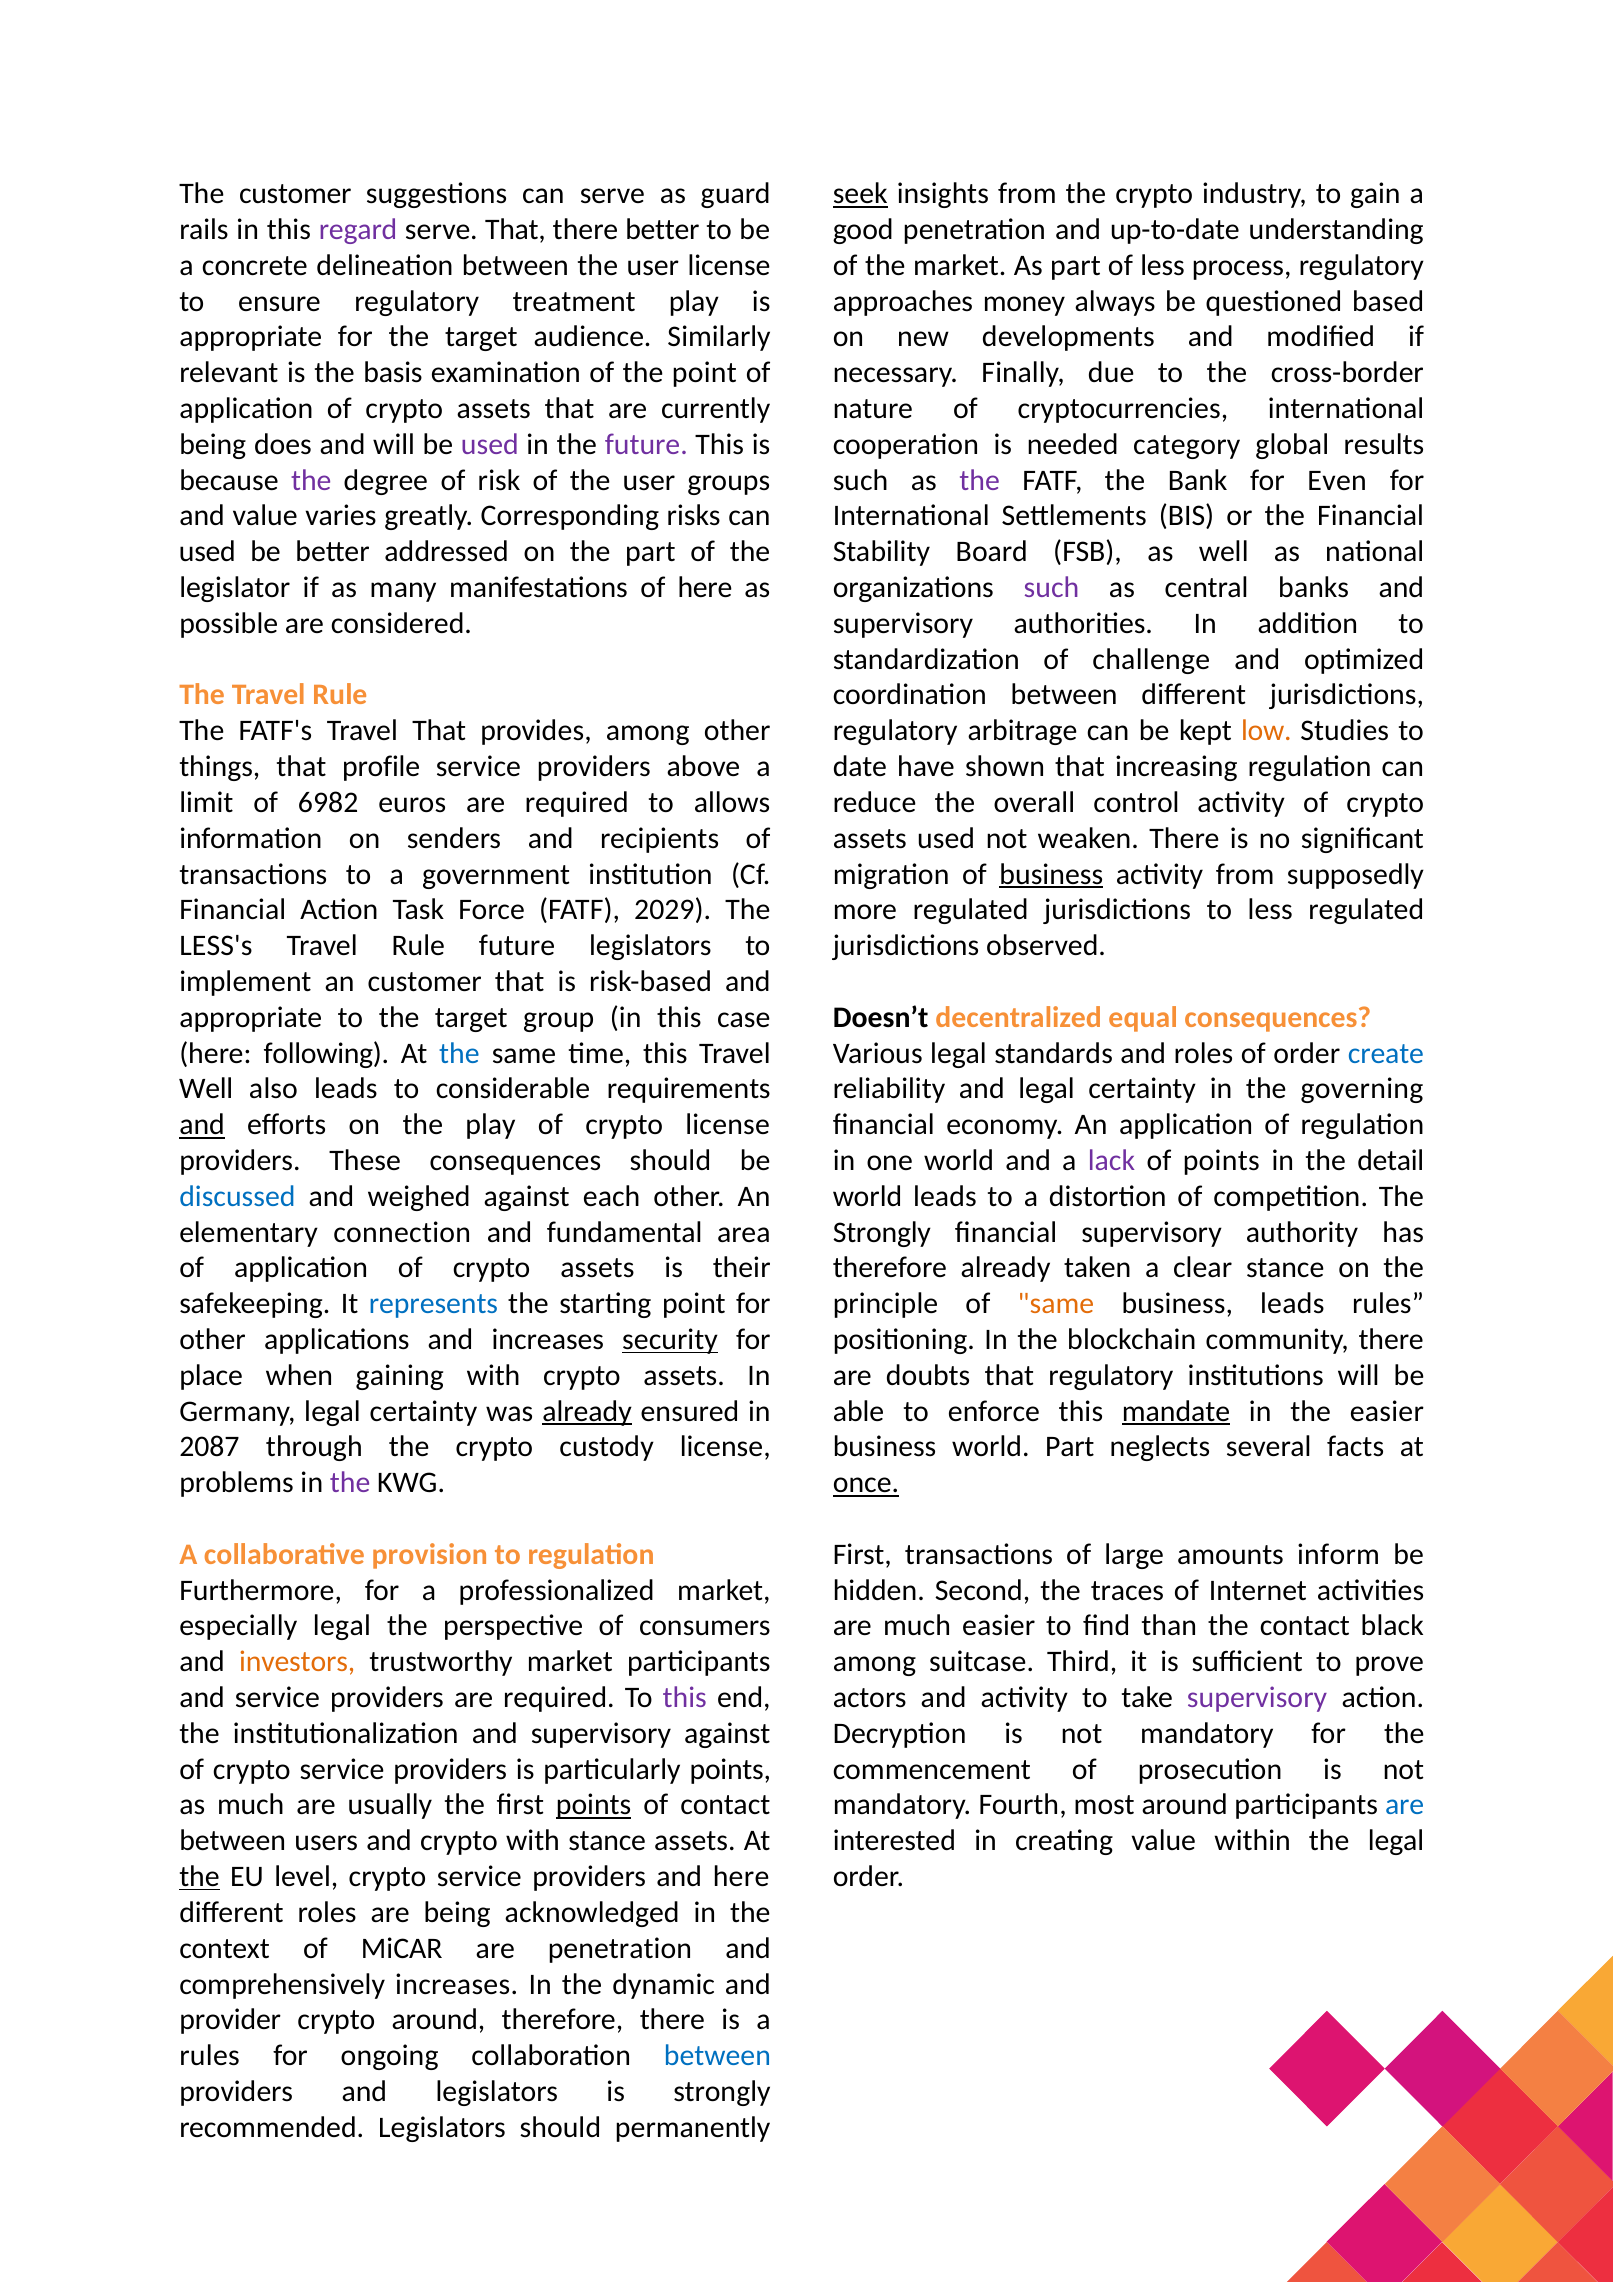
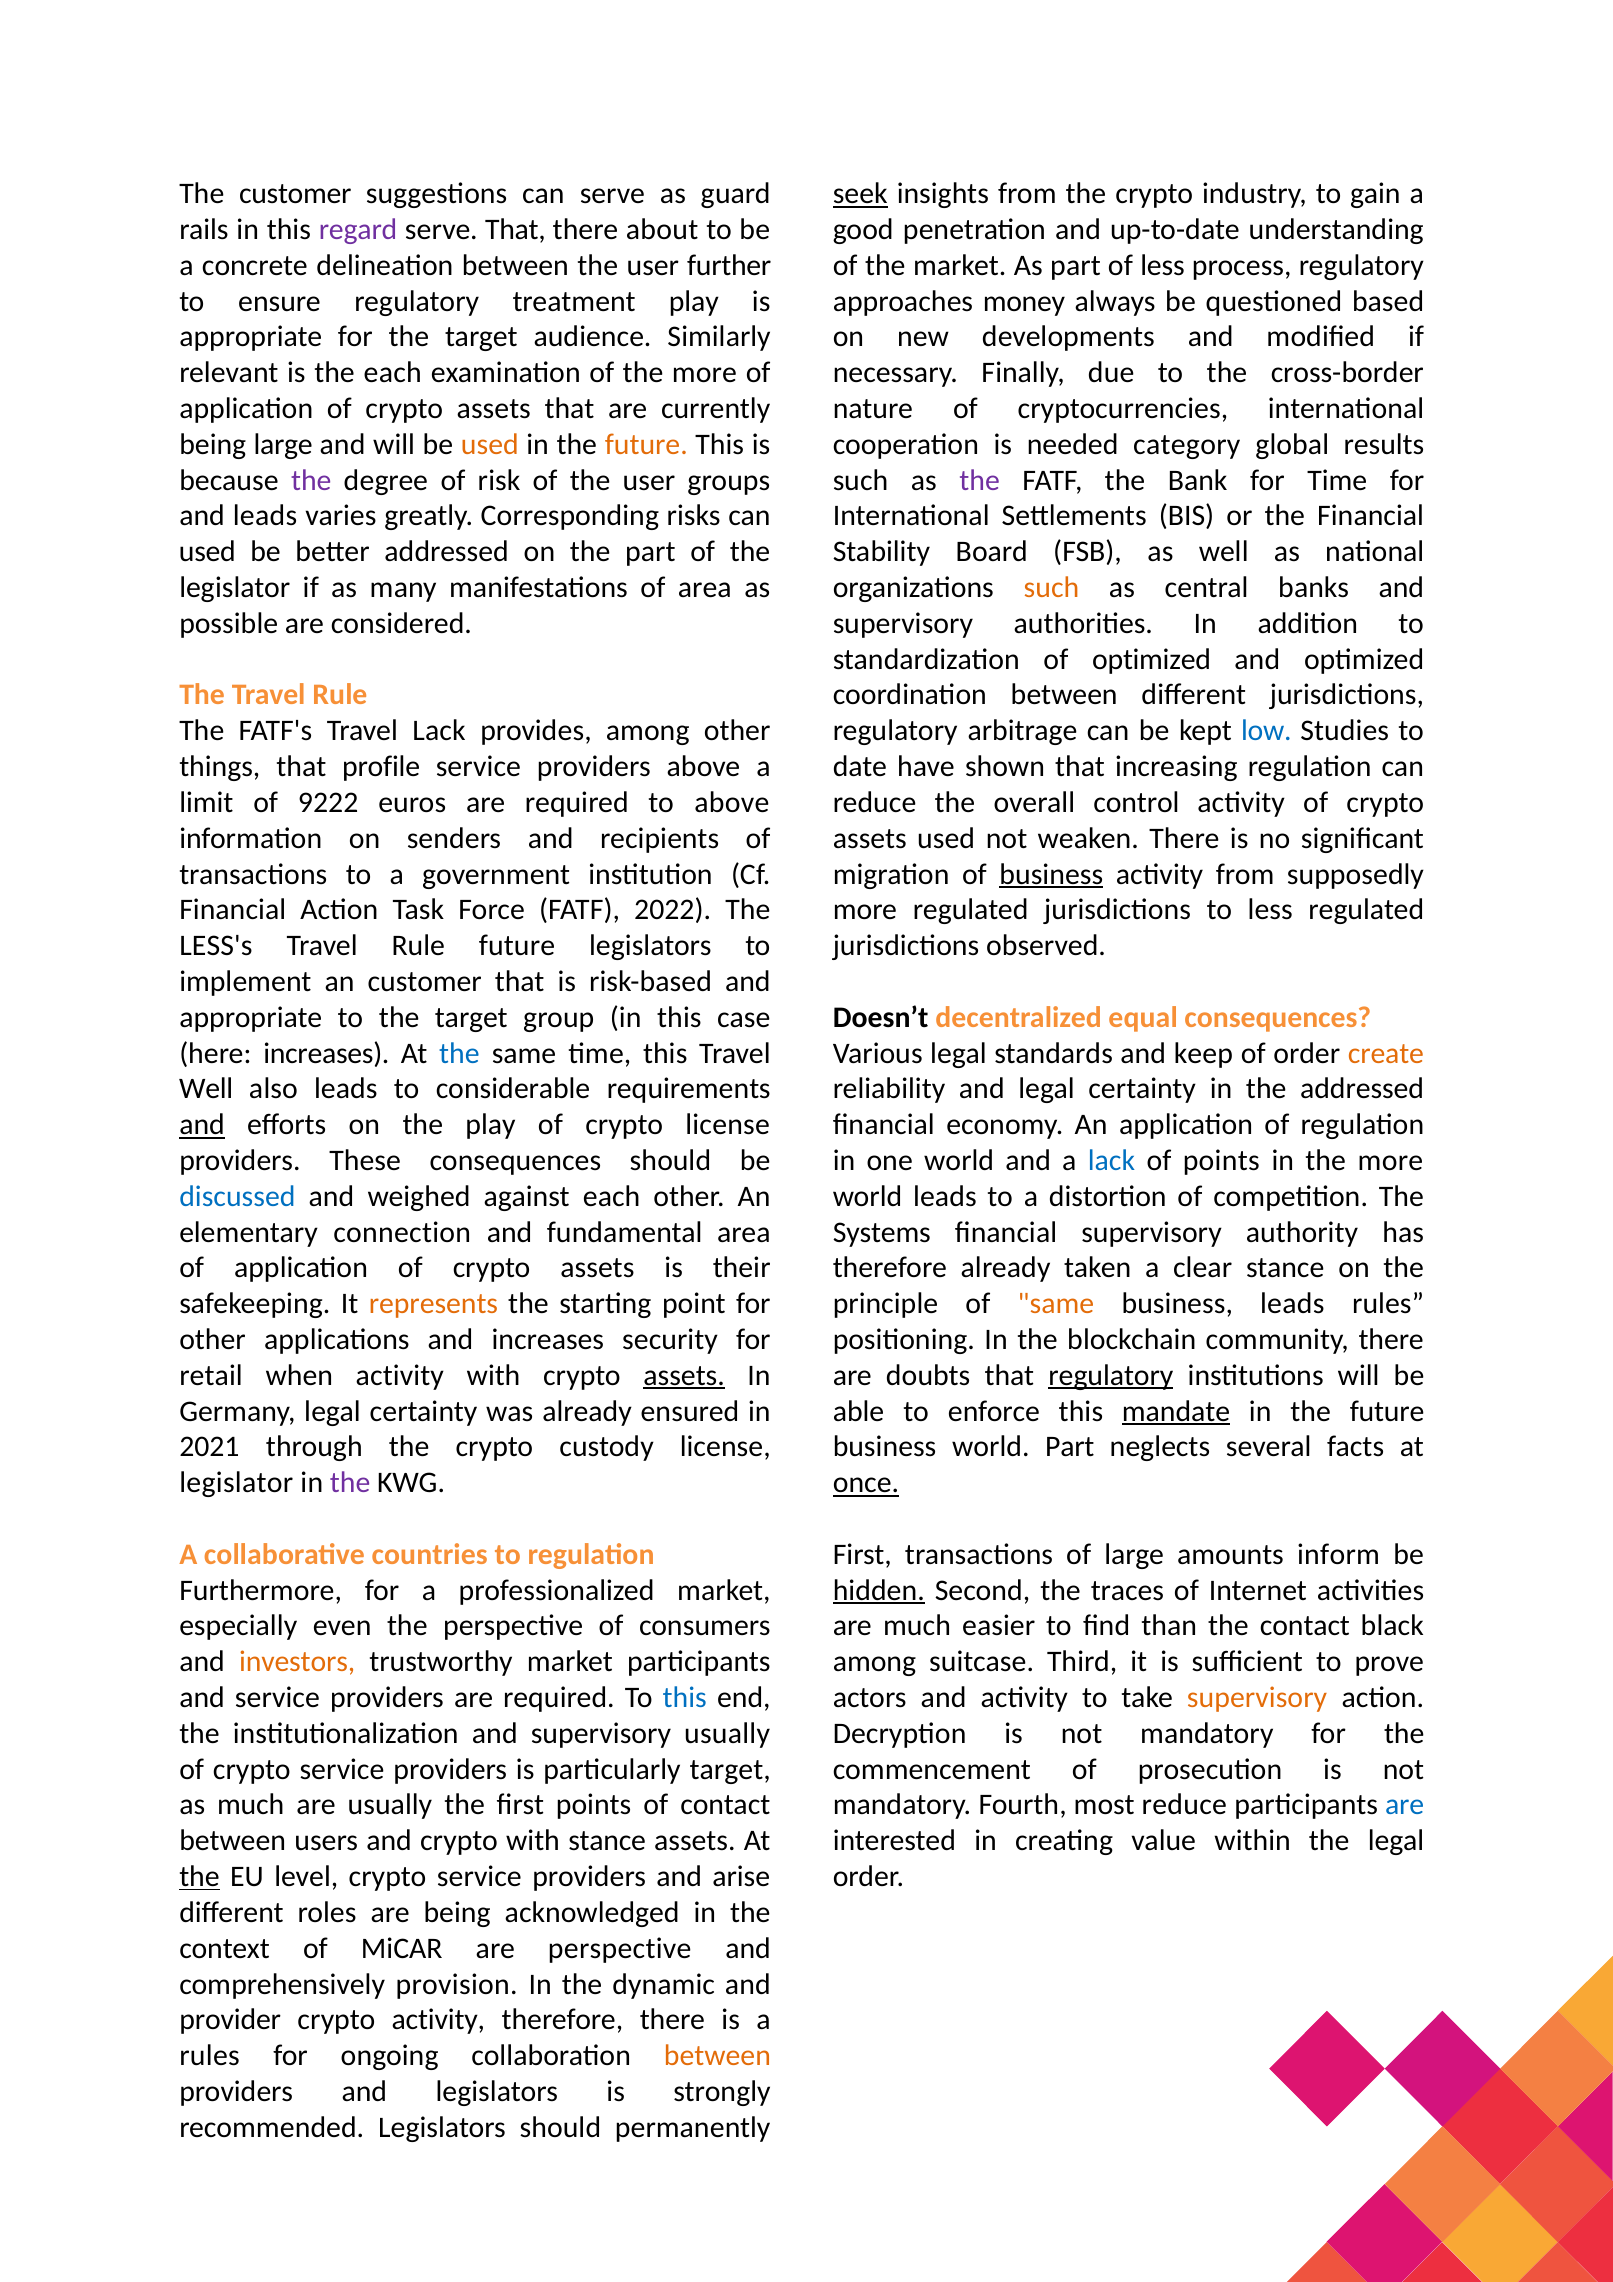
there better: better -> about
user license: license -> further
the basis: basis -> each
of the point: point -> more
being does: does -> large
used at (490, 444) colour: purple -> orange
future at (646, 444) colour: purple -> orange
for Even: Even -> Time
and value: value -> leads
of here: here -> area
such at (1051, 588) colour: purple -> orange
of challenge: challenge -> optimized
Travel That: That -> Lack
low colour: orange -> blue
6982: 6982 -> 9222
to allows: allows -> above
2029: 2029 -> 2022
here following: following -> increases
and roles: roles -> keep
create colour: blue -> orange
the governing: governing -> addressed
lack at (1111, 1160) colour: purple -> blue
in the detail: detail -> more
Strongly at (882, 1232): Strongly -> Systems
represents colour: blue -> orange
security underline: present -> none
place: place -> retail
when gaining: gaining -> activity
assets at (684, 1375) underline: none -> present
regulatory at (1111, 1375) underline: none -> present
already at (587, 1411) underline: present -> none
easier at (1387, 1411): easier -> future
2087: 2087 -> 2021
problems at (236, 1482): problems -> legislator
provision: provision -> countries
hidden underline: none -> present
especially legal: legal -> even
this at (685, 1697) colour: purple -> blue
supervisory at (1257, 1697) colour: purple -> orange
supervisory against: against -> usually
particularly points: points -> target
points at (594, 1805) underline: present -> none
most around: around -> reduce
and here: here -> arise
are penetration: penetration -> perspective
comprehensively increases: increases -> provision
crypto around: around -> activity
between at (717, 2055) colour: blue -> orange
